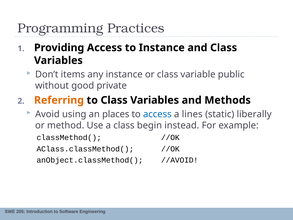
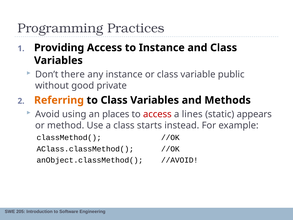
items: items -> there
access at (157, 114) colour: blue -> red
liberally: liberally -> appears
begin: begin -> starts
